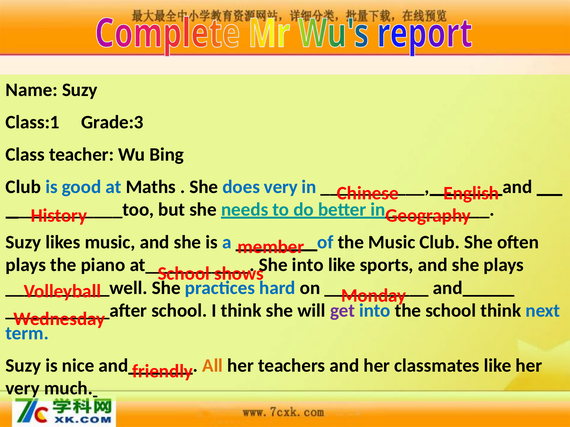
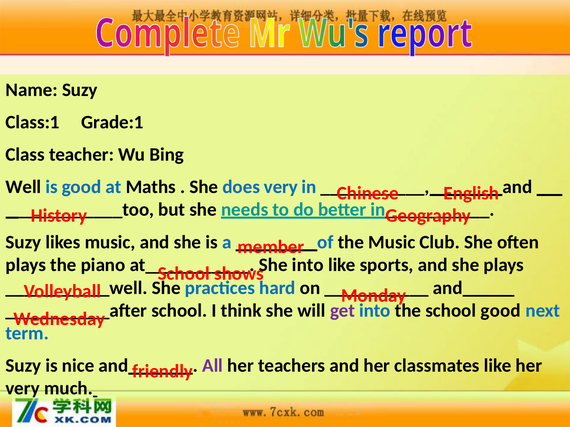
Grade:3: Grade:3 -> Grade:1
Club at (23, 187): Club -> Well
school think: think -> good
All colour: orange -> purple
